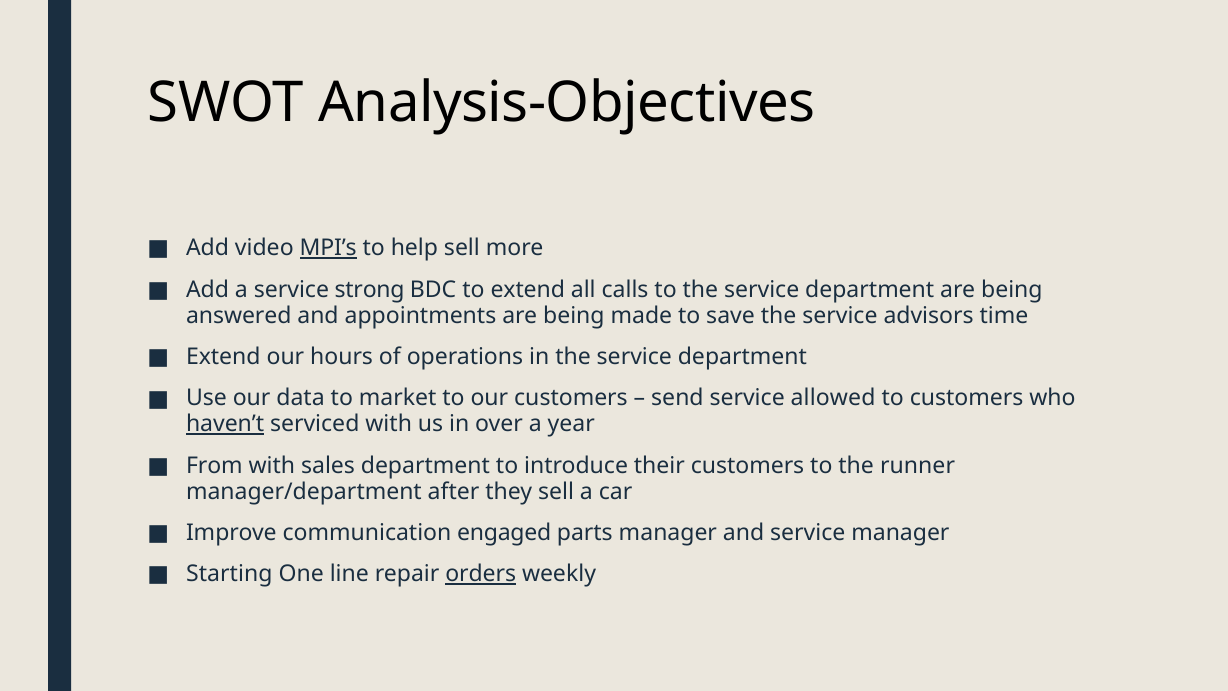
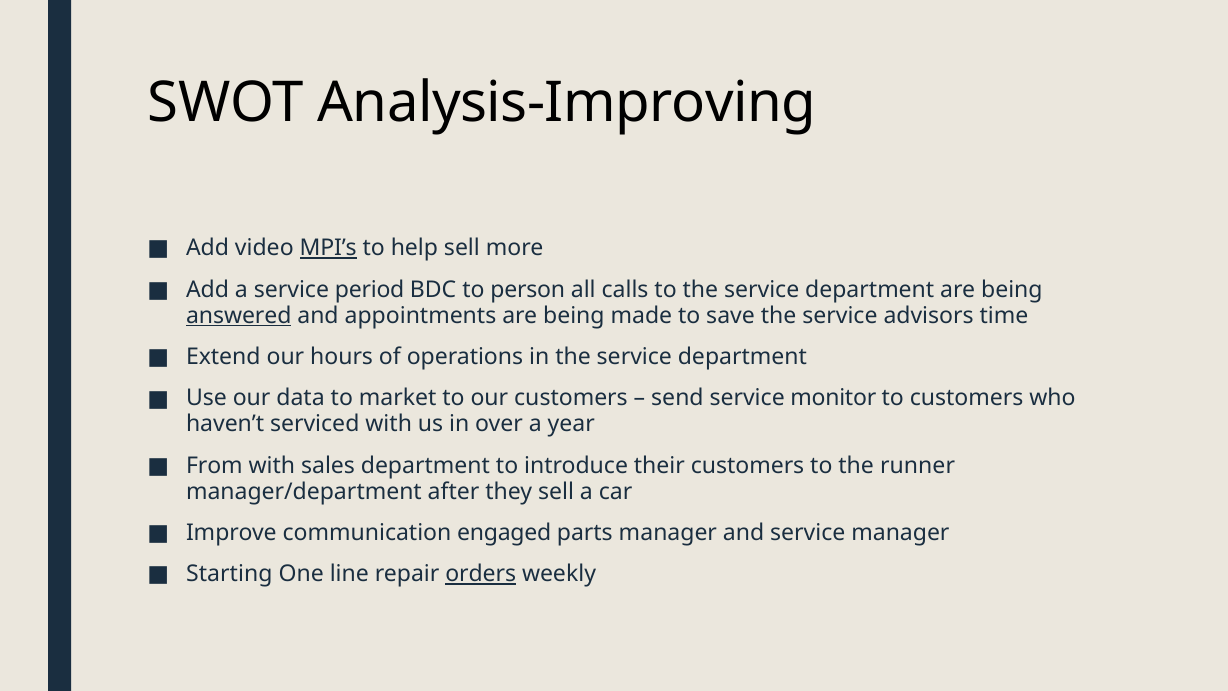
Analysis-Objectives: Analysis-Objectives -> Analysis-Improving
strong: strong -> period
to extend: extend -> person
answered underline: none -> present
allowed: allowed -> monitor
haven’t underline: present -> none
